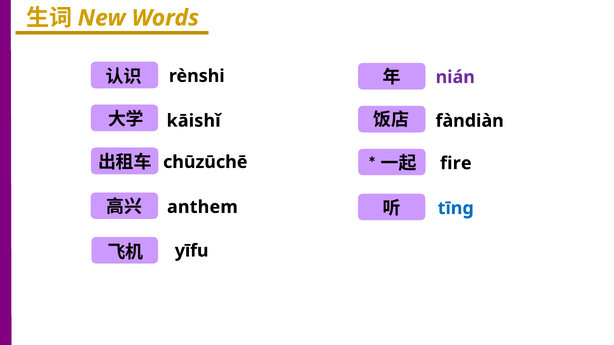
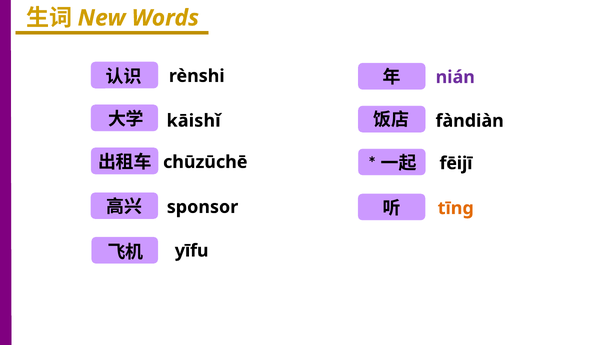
fire: fire -> fēijī
tīng colour: blue -> orange
anthem: anthem -> sponsor
